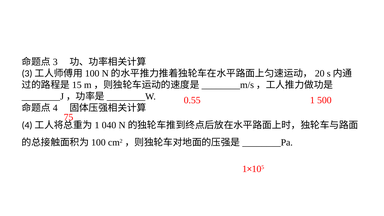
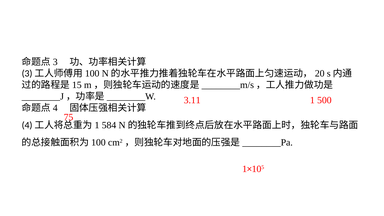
0.55: 0.55 -> 3.11
040: 040 -> 584
